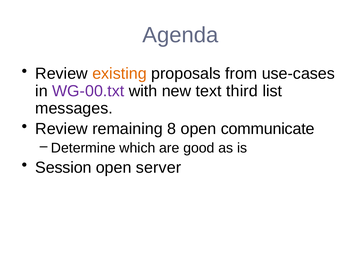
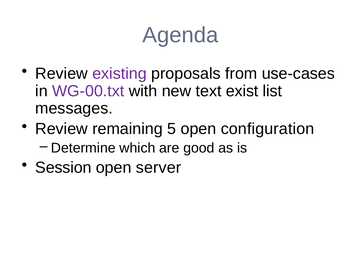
existing colour: orange -> purple
third: third -> exist
8: 8 -> 5
communicate: communicate -> configuration
